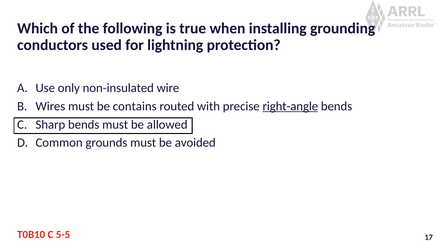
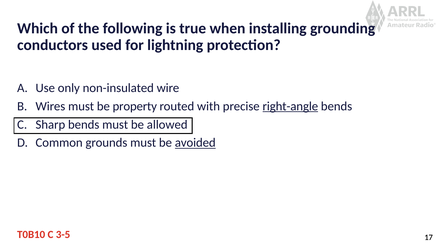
contains: contains -> property
avoided underline: none -> present
5-5: 5-5 -> 3-5
